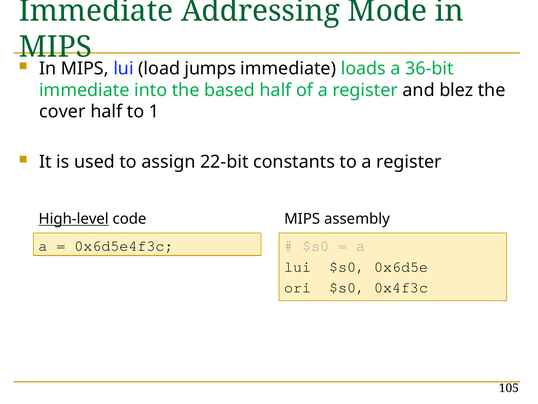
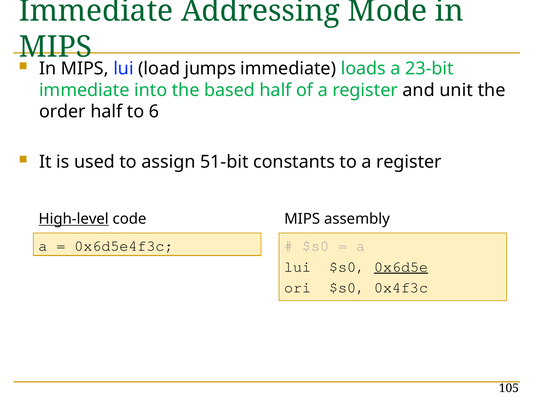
36-bit: 36-bit -> 23-bit
blez: blez -> unit
cover: cover -> order
1: 1 -> 6
22-bit: 22-bit -> 51-bit
0x6d5e underline: none -> present
